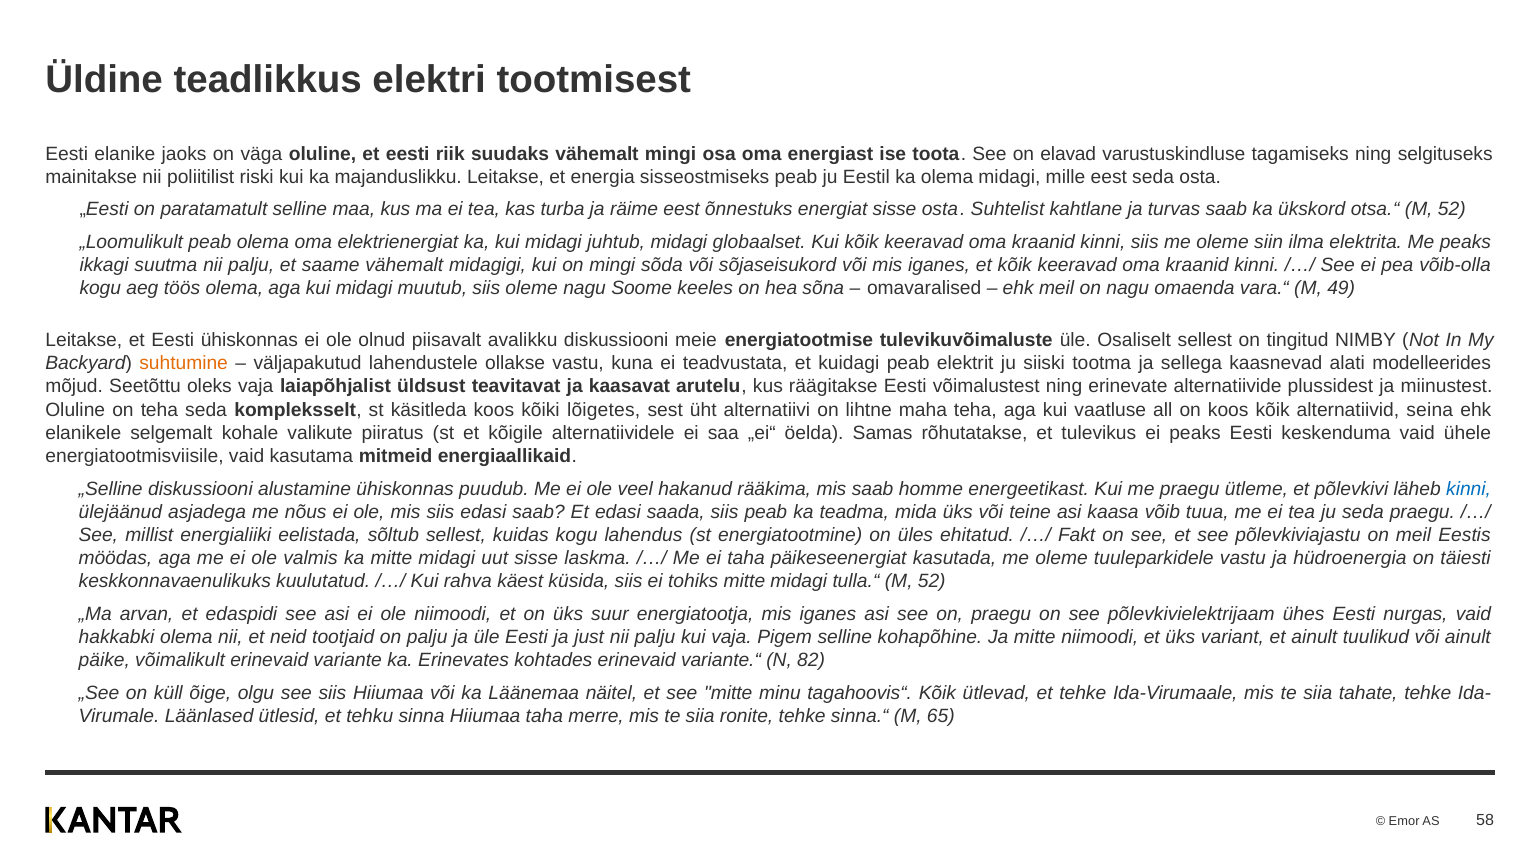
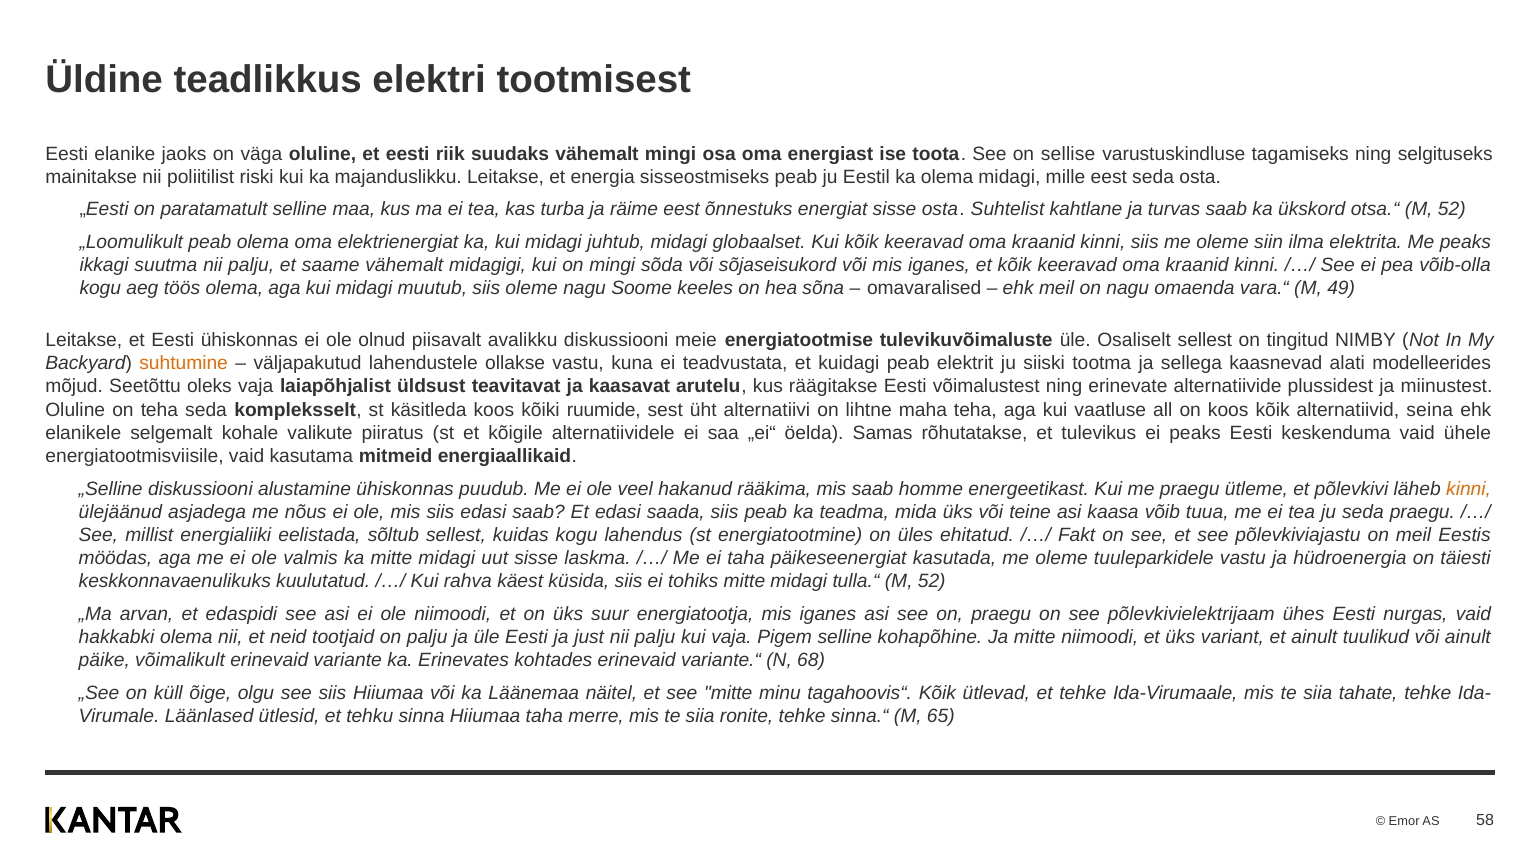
elavad: elavad -> sellise
lõigetes: lõigetes -> ruumide
kinni at (1469, 489) colour: blue -> orange
82: 82 -> 68
